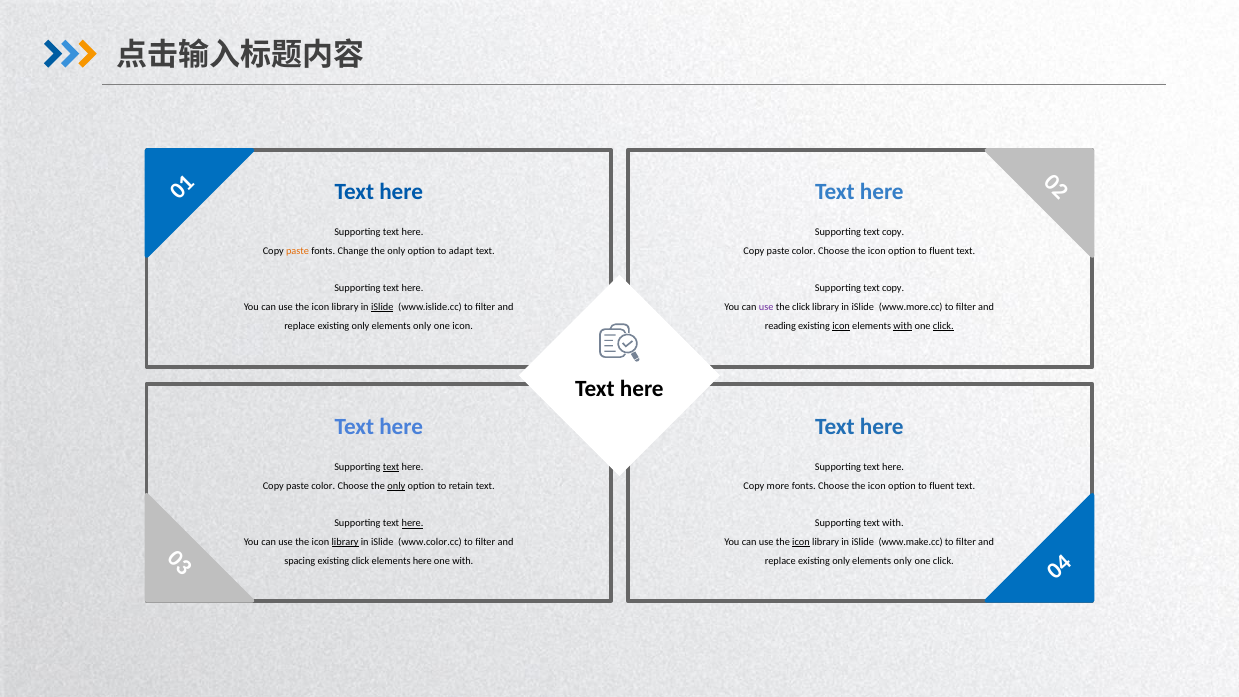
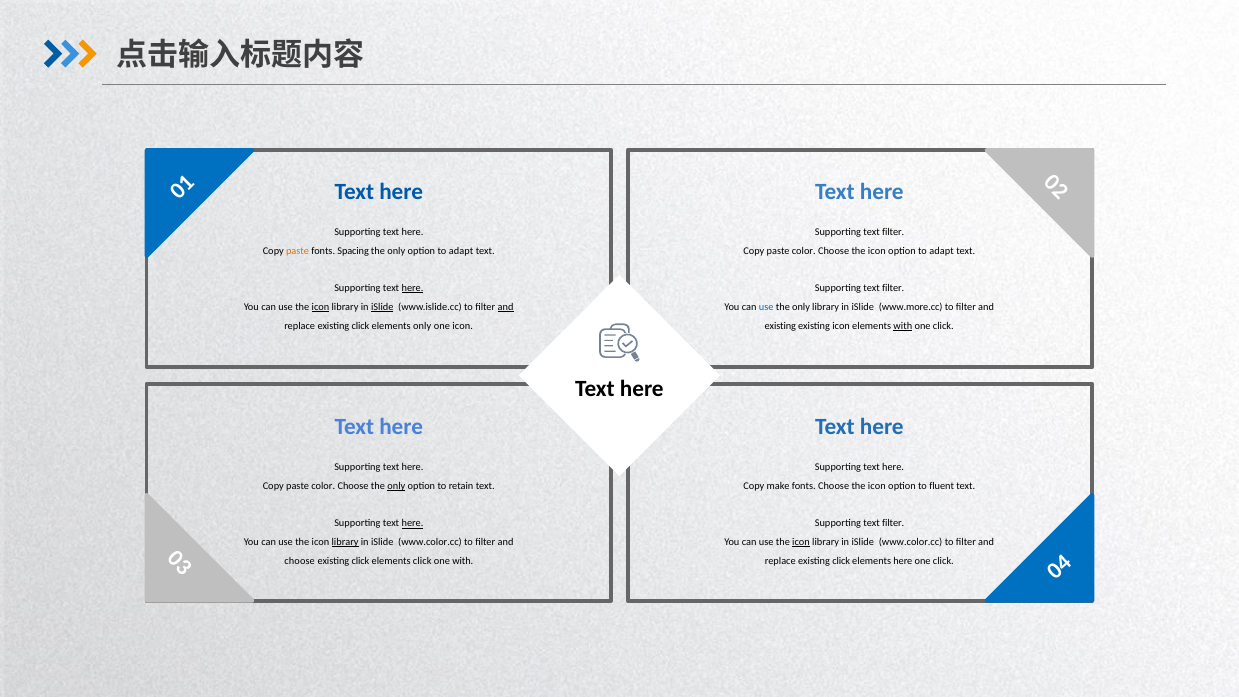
copy at (893, 232): copy -> filter
Change: Change -> Spacing
fluent at (942, 251): fluent -> adapt
here at (413, 288) underline: none -> present
copy at (893, 288): copy -> filter
icon at (320, 307) underline: none -> present
and at (506, 307) underline: none -> present
use at (766, 307) colour: purple -> blue
click at (801, 307): click -> only
only at (361, 326): only -> click
reading at (780, 326): reading -> existing
icon at (841, 326) underline: present -> none
click at (943, 326) underline: present -> none
text at (391, 467) underline: present -> none
more: more -> make
with at (893, 523): with -> filter
www.make.cc at (911, 542): www.make.cc -> www.color.cc
spacing at (300, 561): spacing -> choose
elements here: here -> click
only at (841, 561): only -> click
only at (903, 561): only -> here
